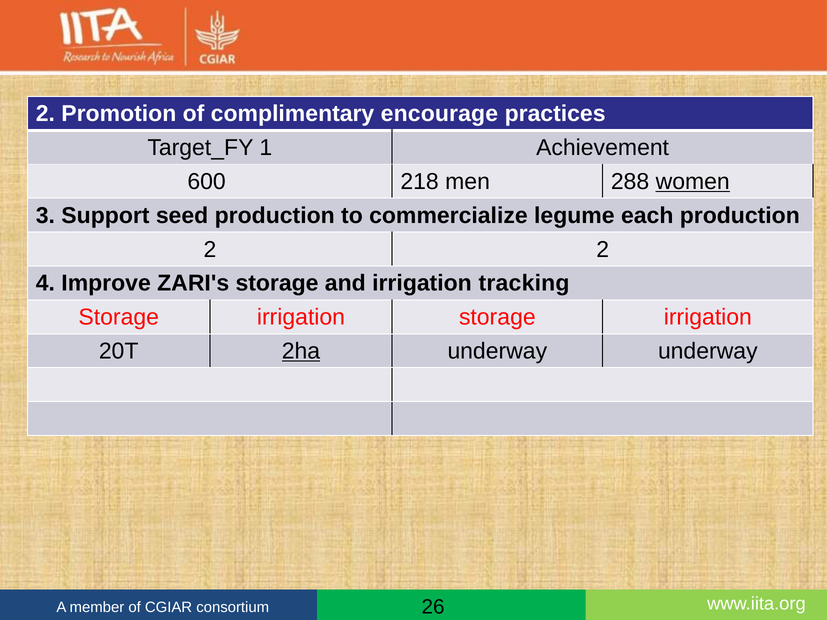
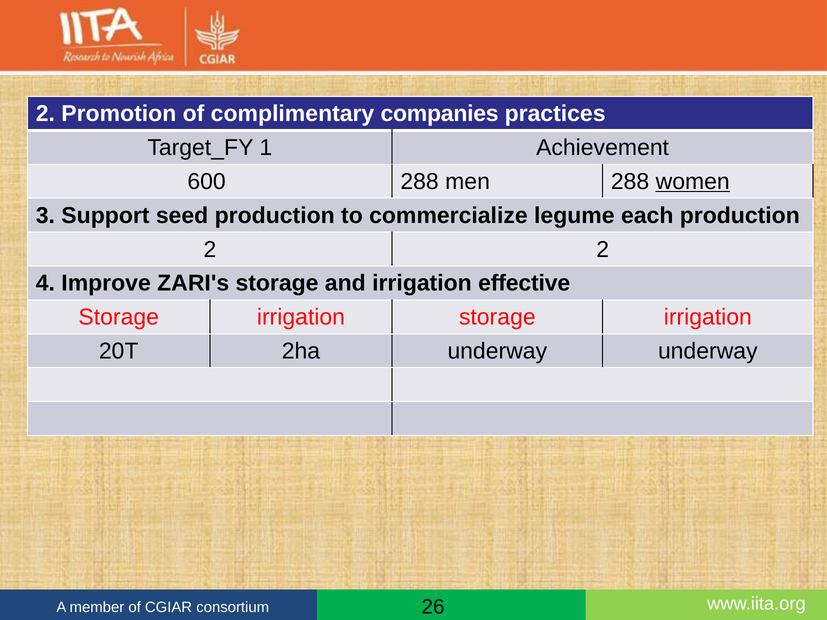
encourage: encourage -> companies
600 218: 218 -> 288
tracking: tracking -> effective
2ha underline: present -> none
